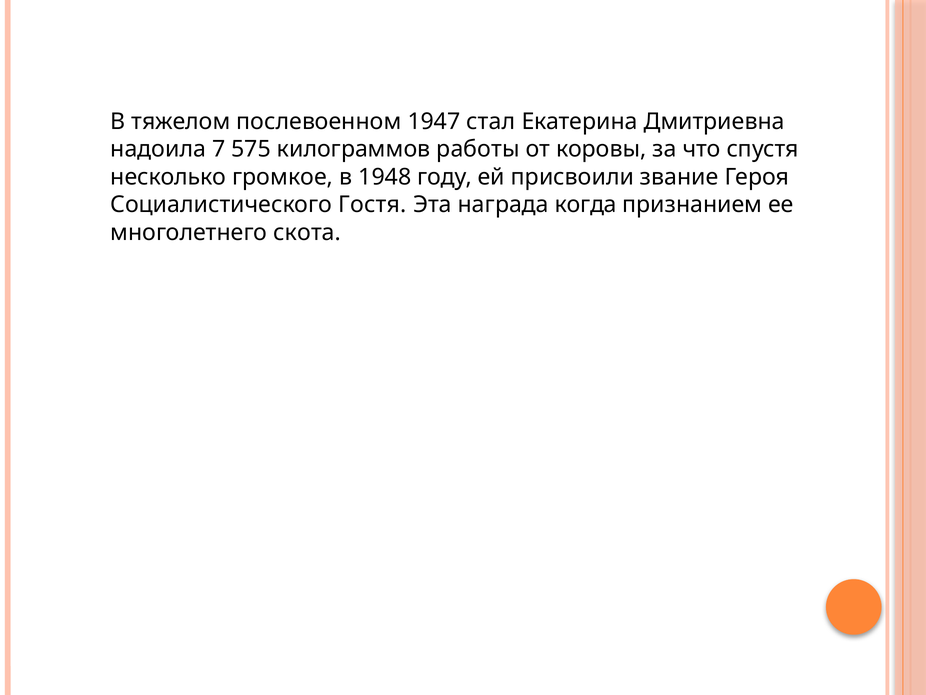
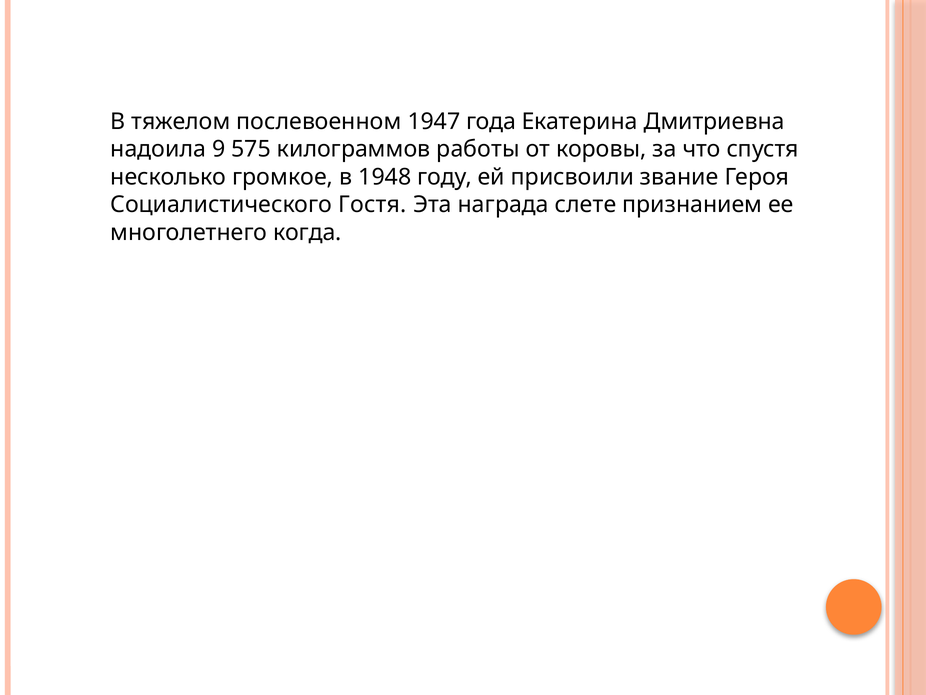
стал: стал -> года
7: 7 -> 9
когда: когда -> слете
скота: скота -> когда
